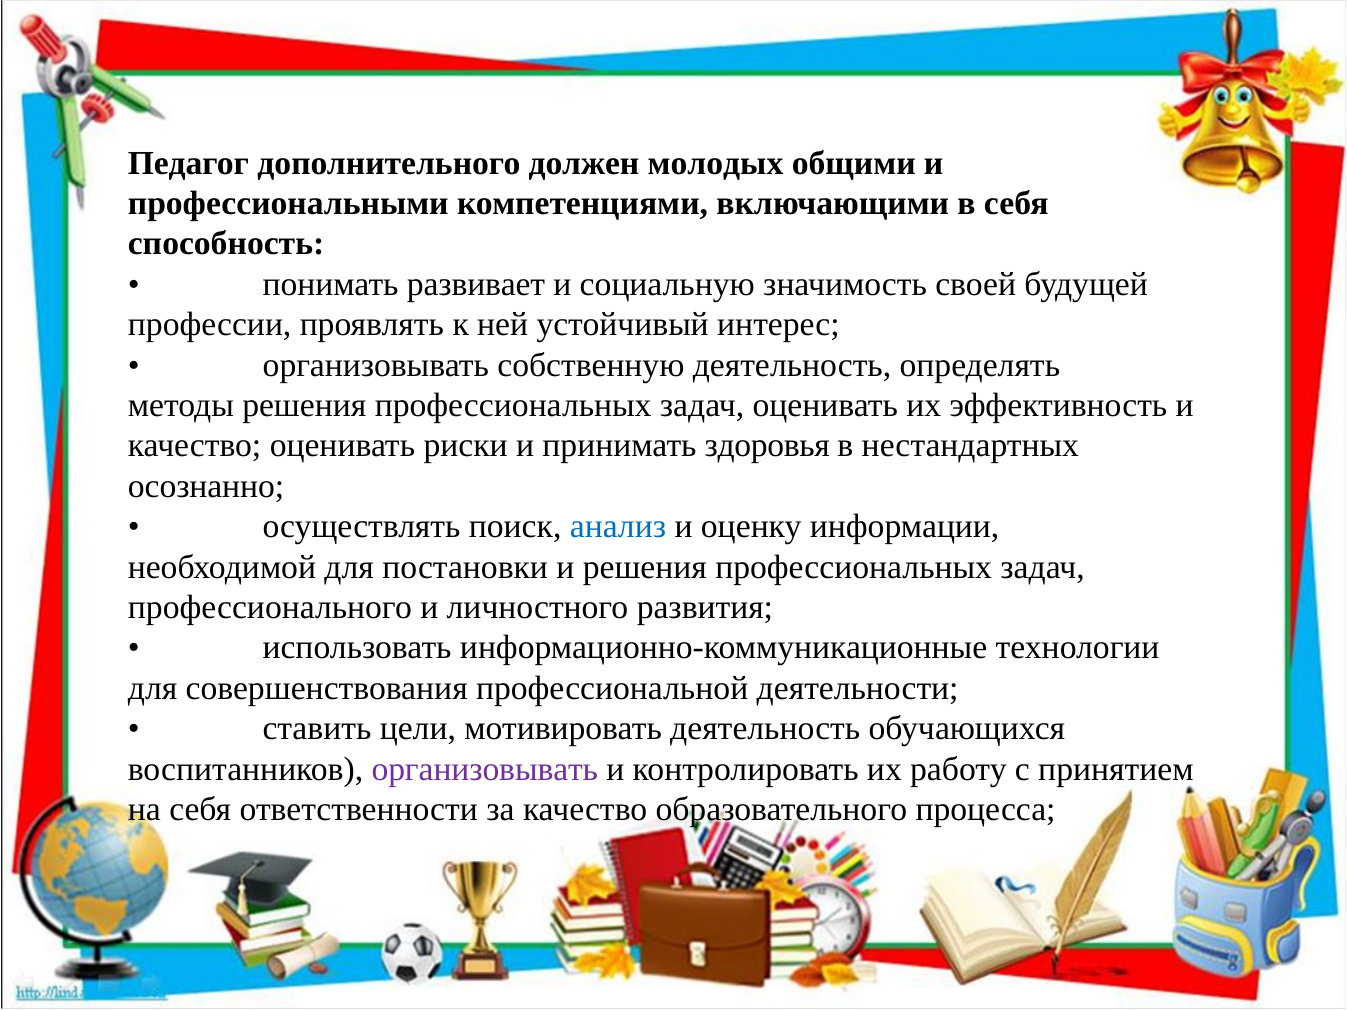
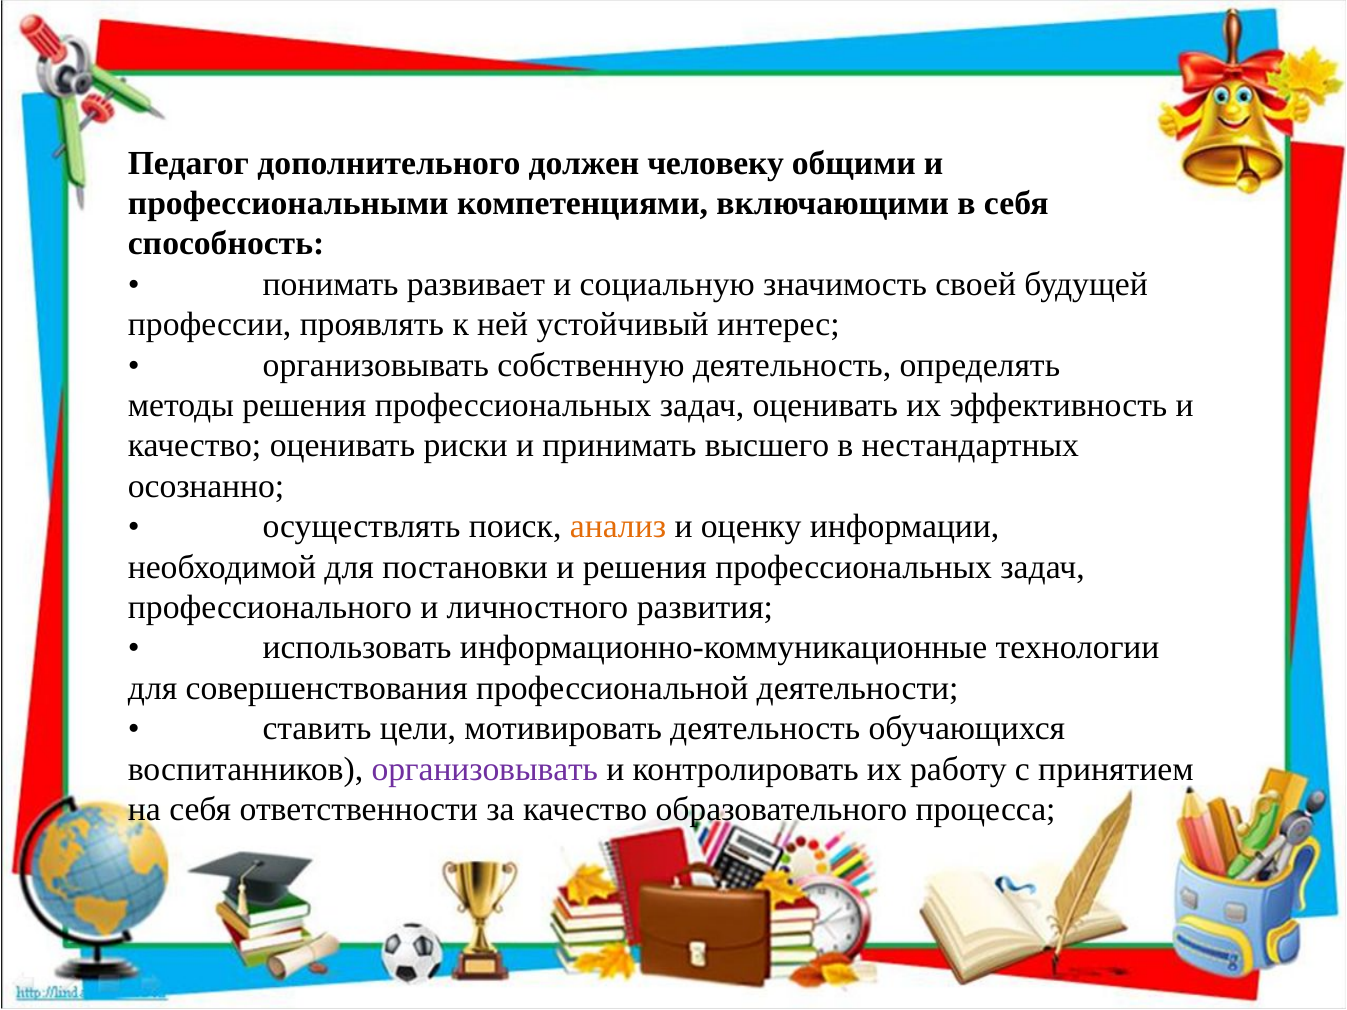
молодых: молодых -> человеку
здоровья: здоровья -> высшего
анализ colour: blue -> orange
